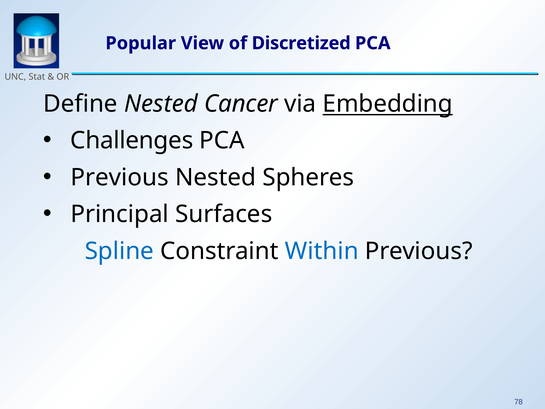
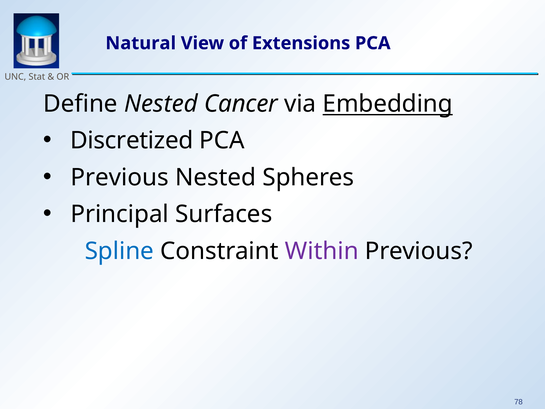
Popular: Popular -> Natural
Discretized: Discretized -> Extensions
Challenges: Challenges -> Discretized
Within colour: blue -> purple
